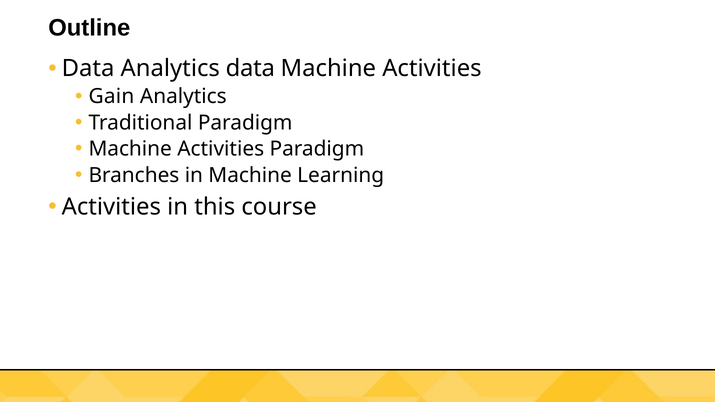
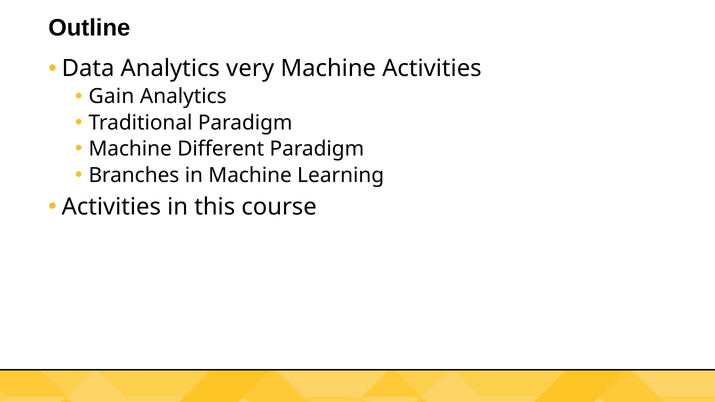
Analytics data: data -> very
Activities at (221, 149): Activities -> Different
